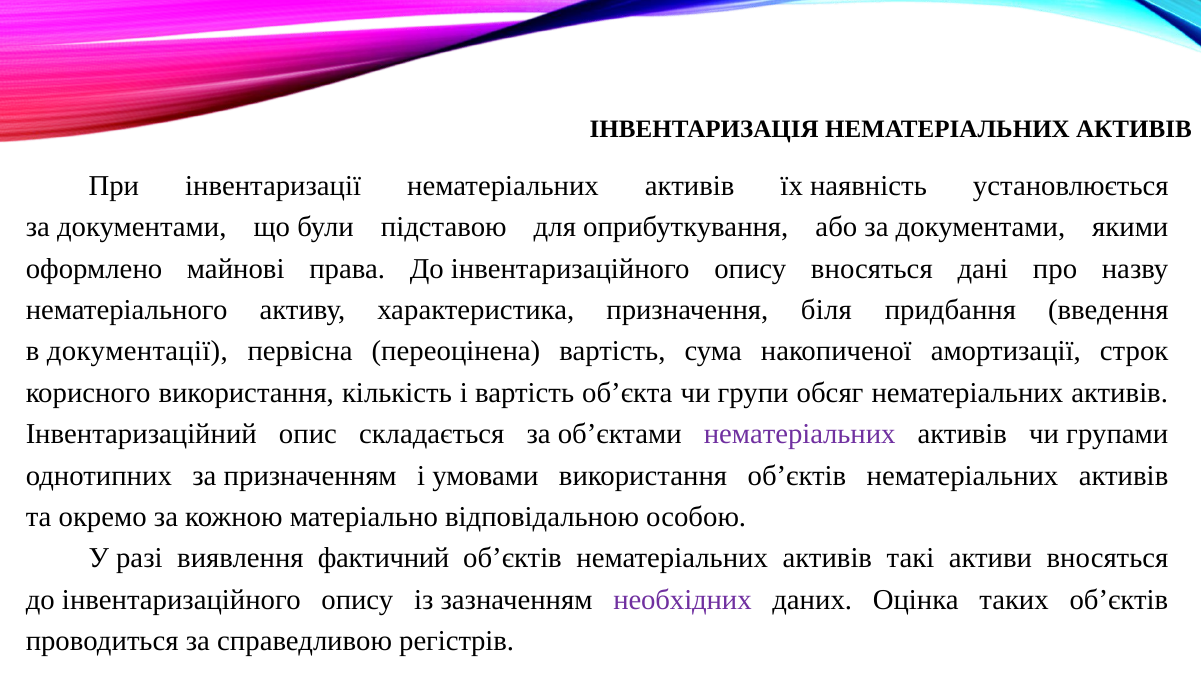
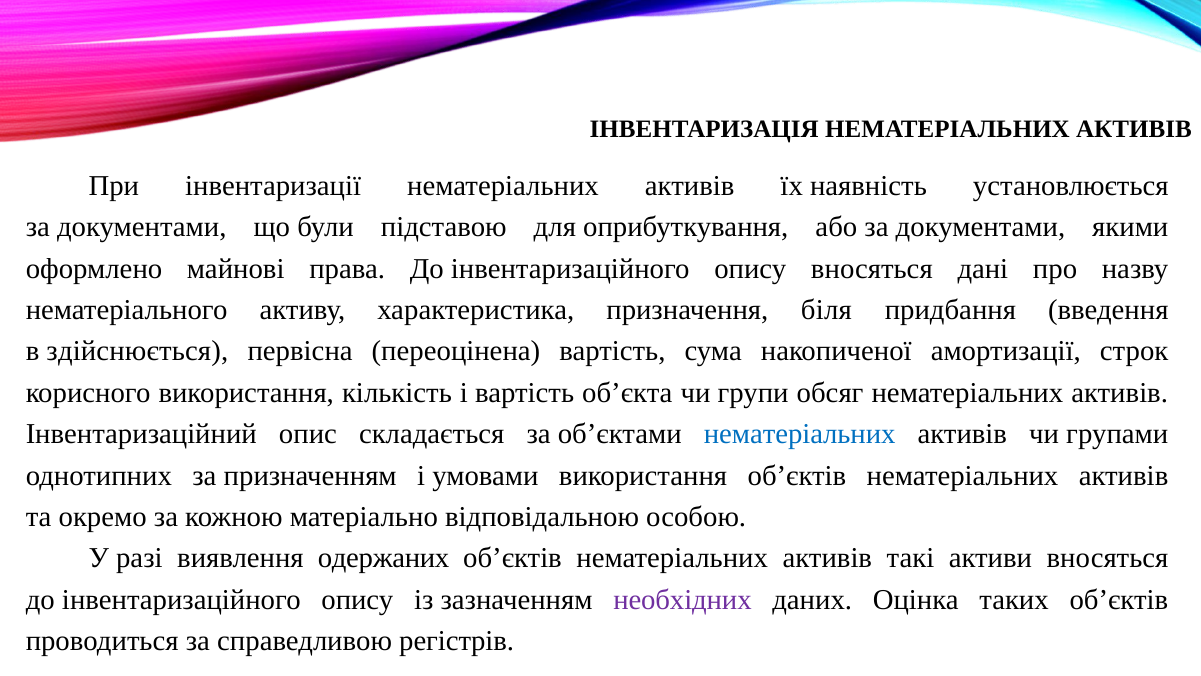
документації: документації -> здійснюється
нематеріальних at (800, 434) colour: purple -> blue
фактичний: фактичний -> одержаних
